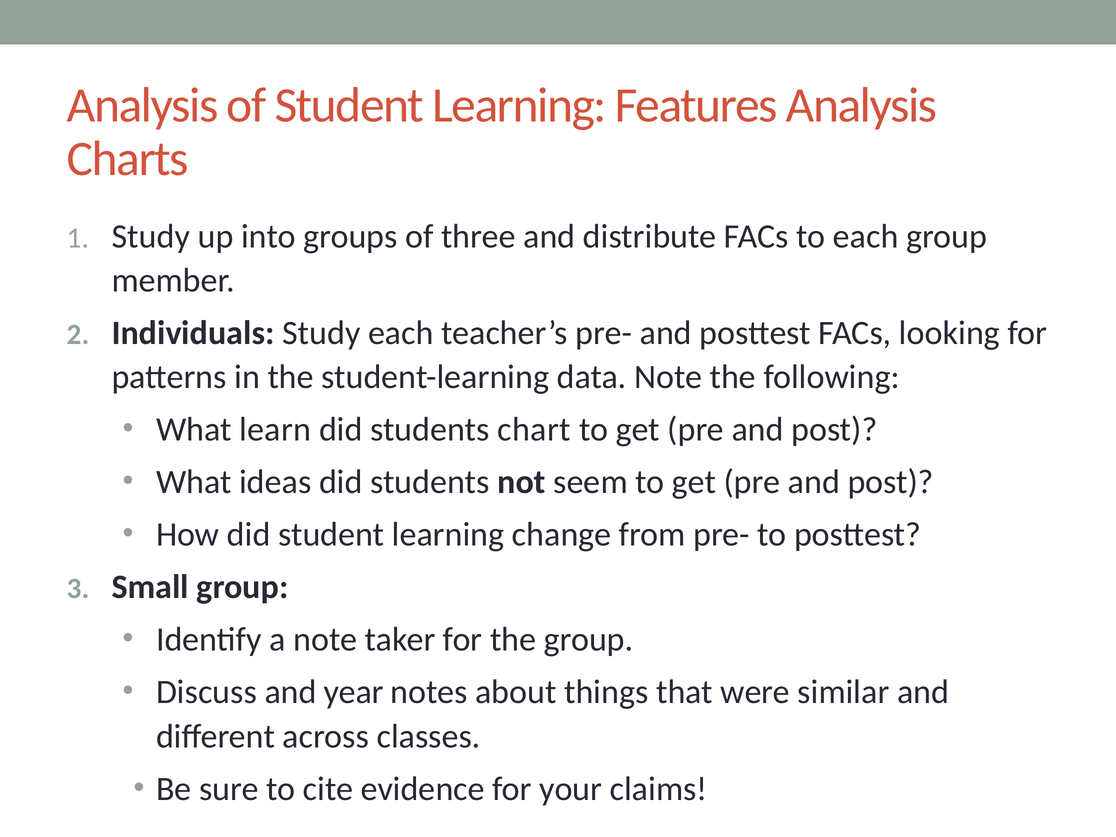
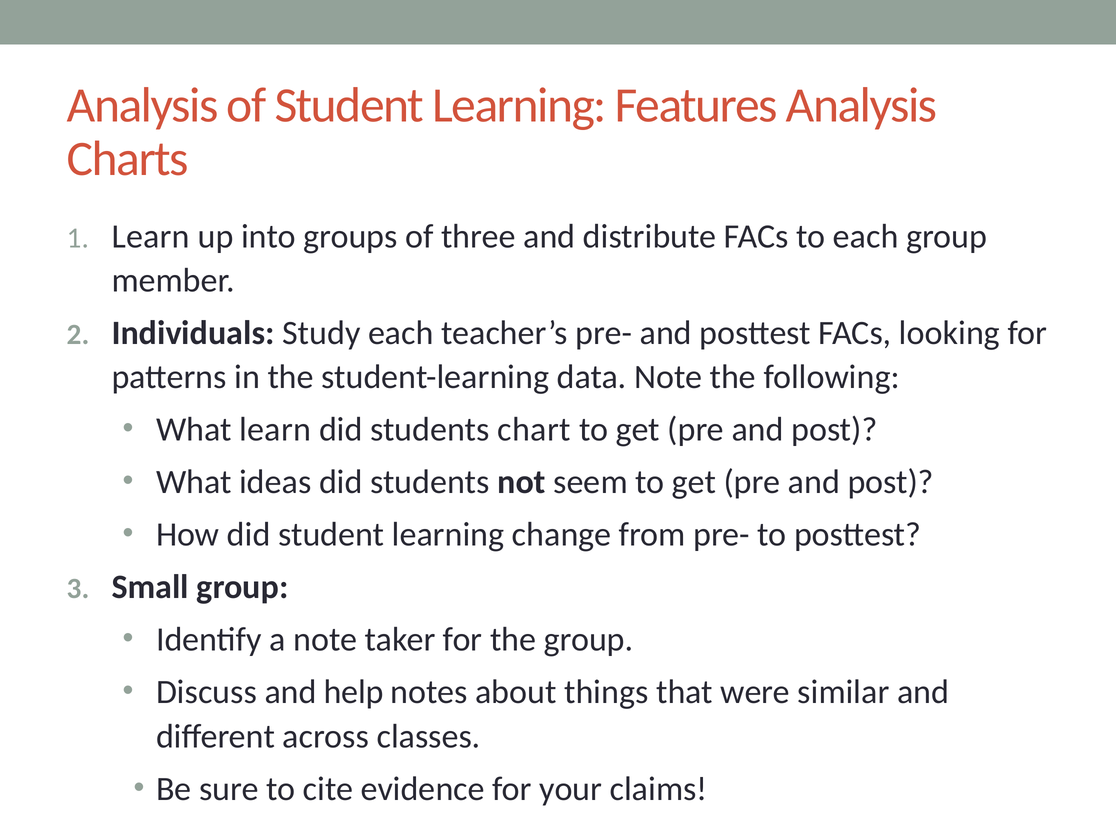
Study at (151, 236): Study -> Learn
year: year -> help
